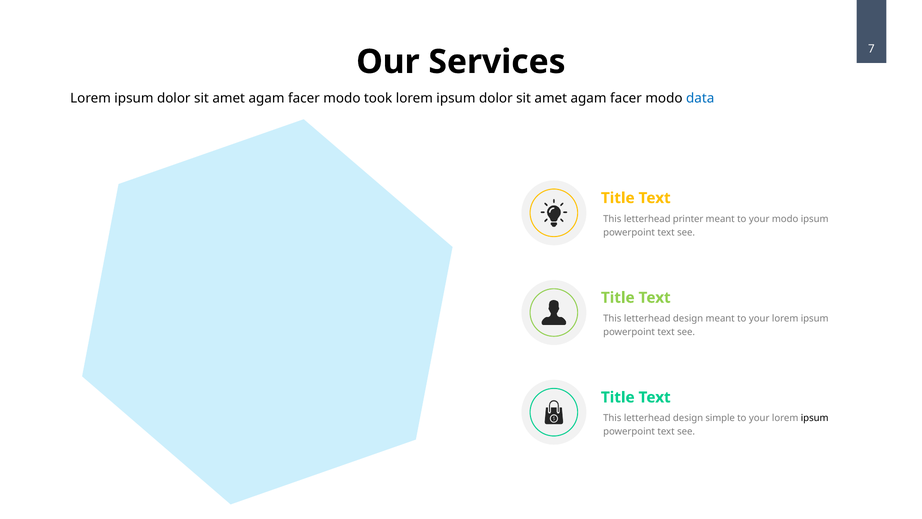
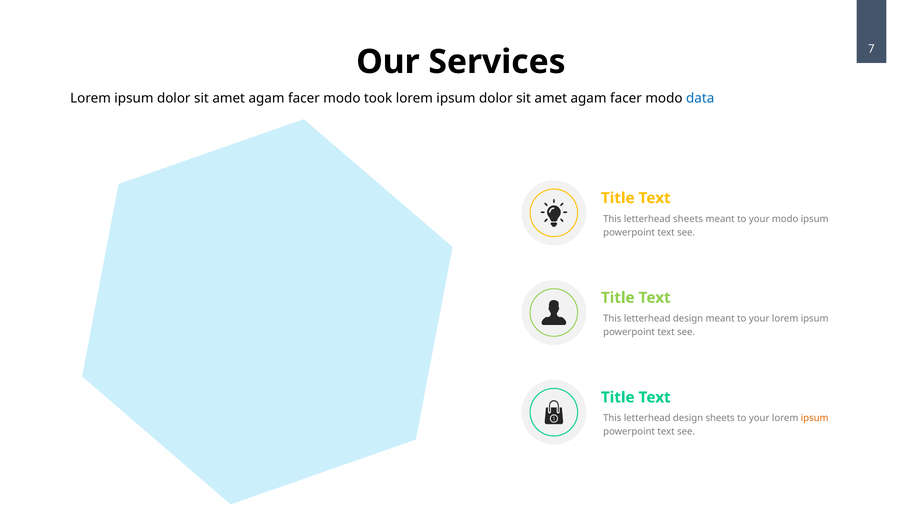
letterhead printer: printer -> sheets
design simple: simple -> sheets
ipsum at (815, 418) colour: black -> orange
